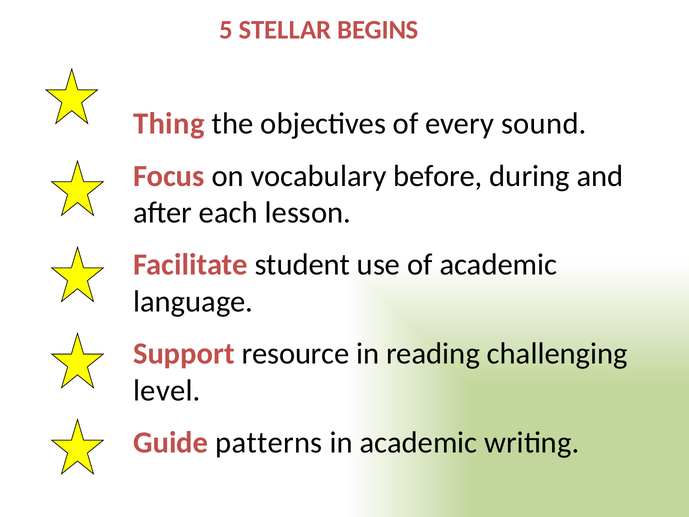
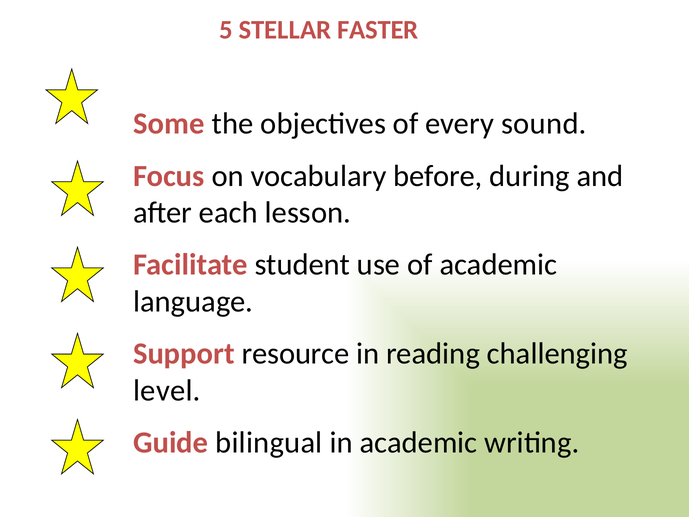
BEGINS: BEGINS -> FASTER
Thing: Thing -> Some
patterns: patterns -> bilingual
